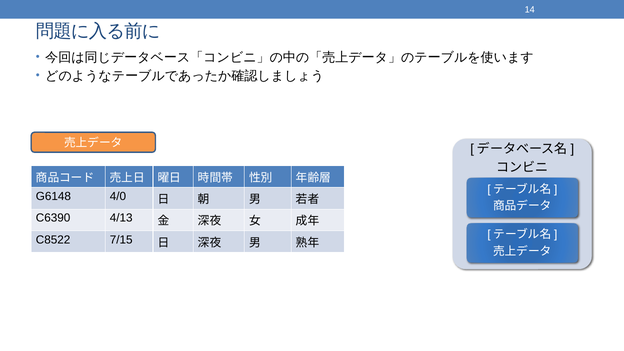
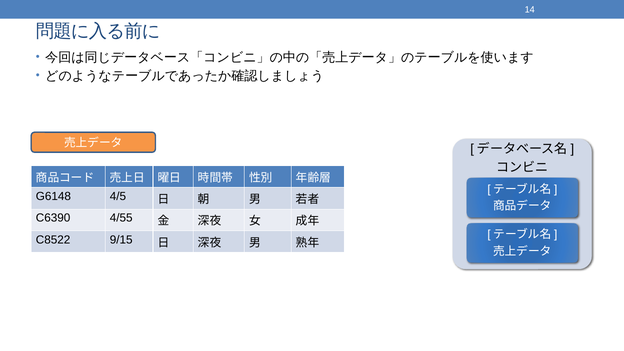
4/0: 4/0 -> 4/5
4/13: 4/13 -> 4/55
7/15: 7/15 -> 9/15
